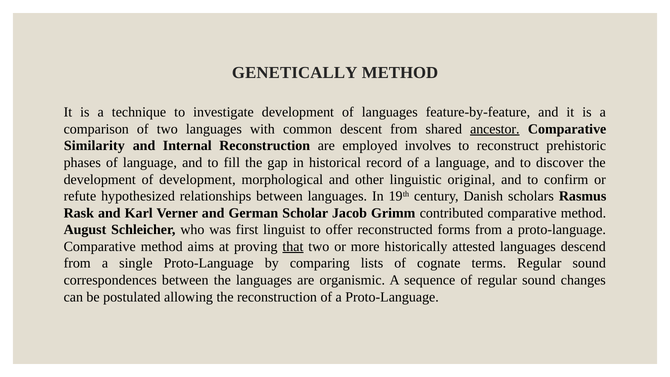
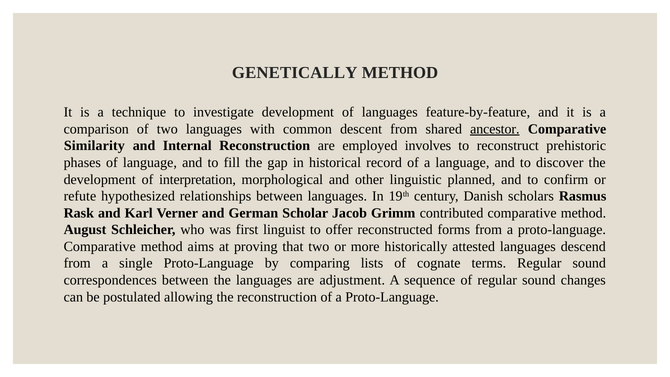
of development: development -> interpretation
original: original -> planned
that underline: present -> none
organismic: organismic -> adjustment
